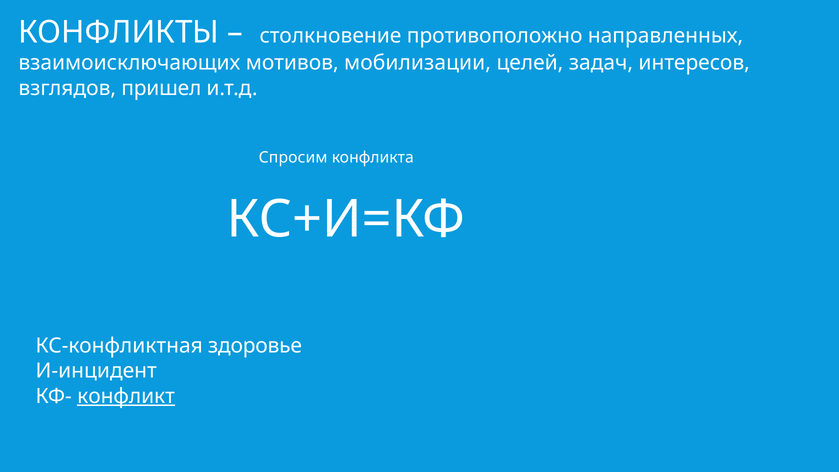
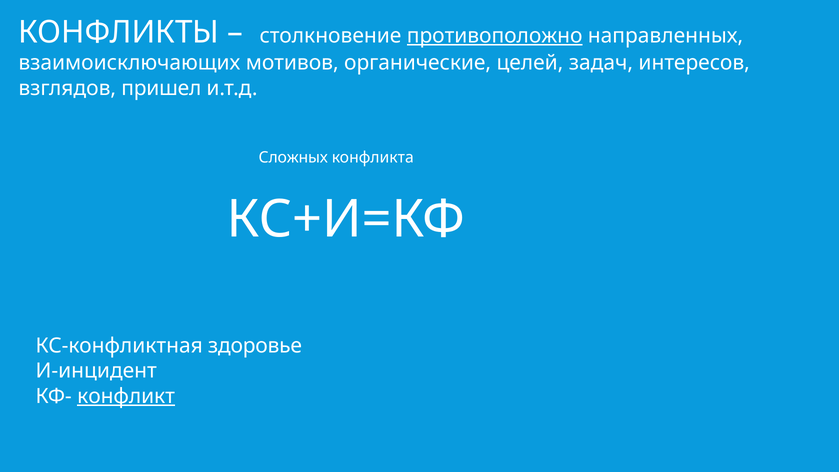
противоположно underline: none -> present
мобилизации: мобилизации -> органические
Спросим: Спросим -> Сложных
